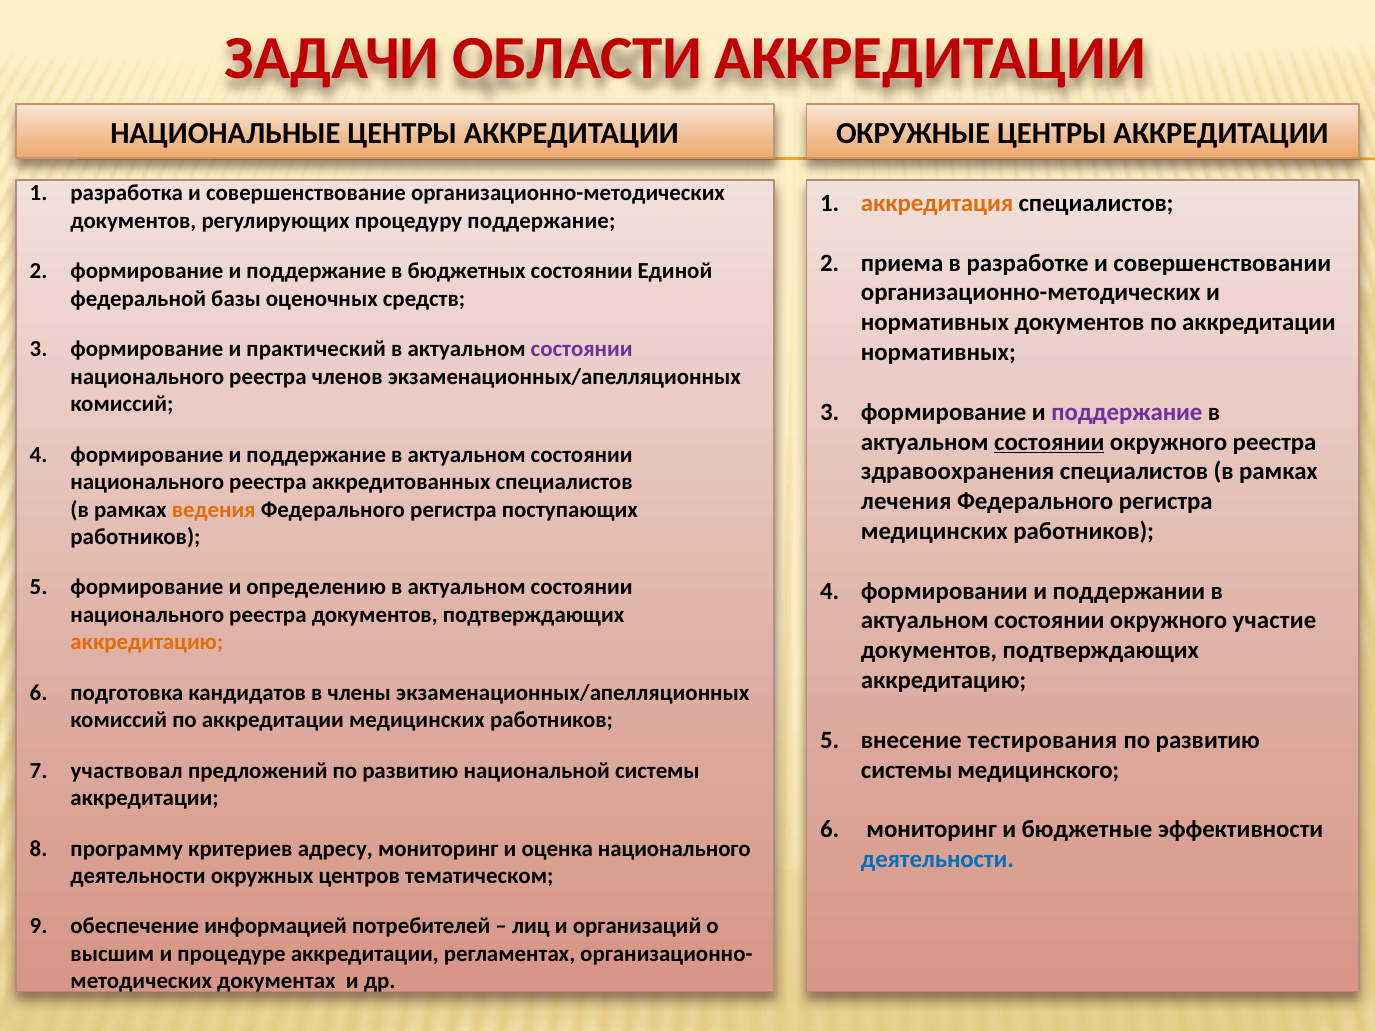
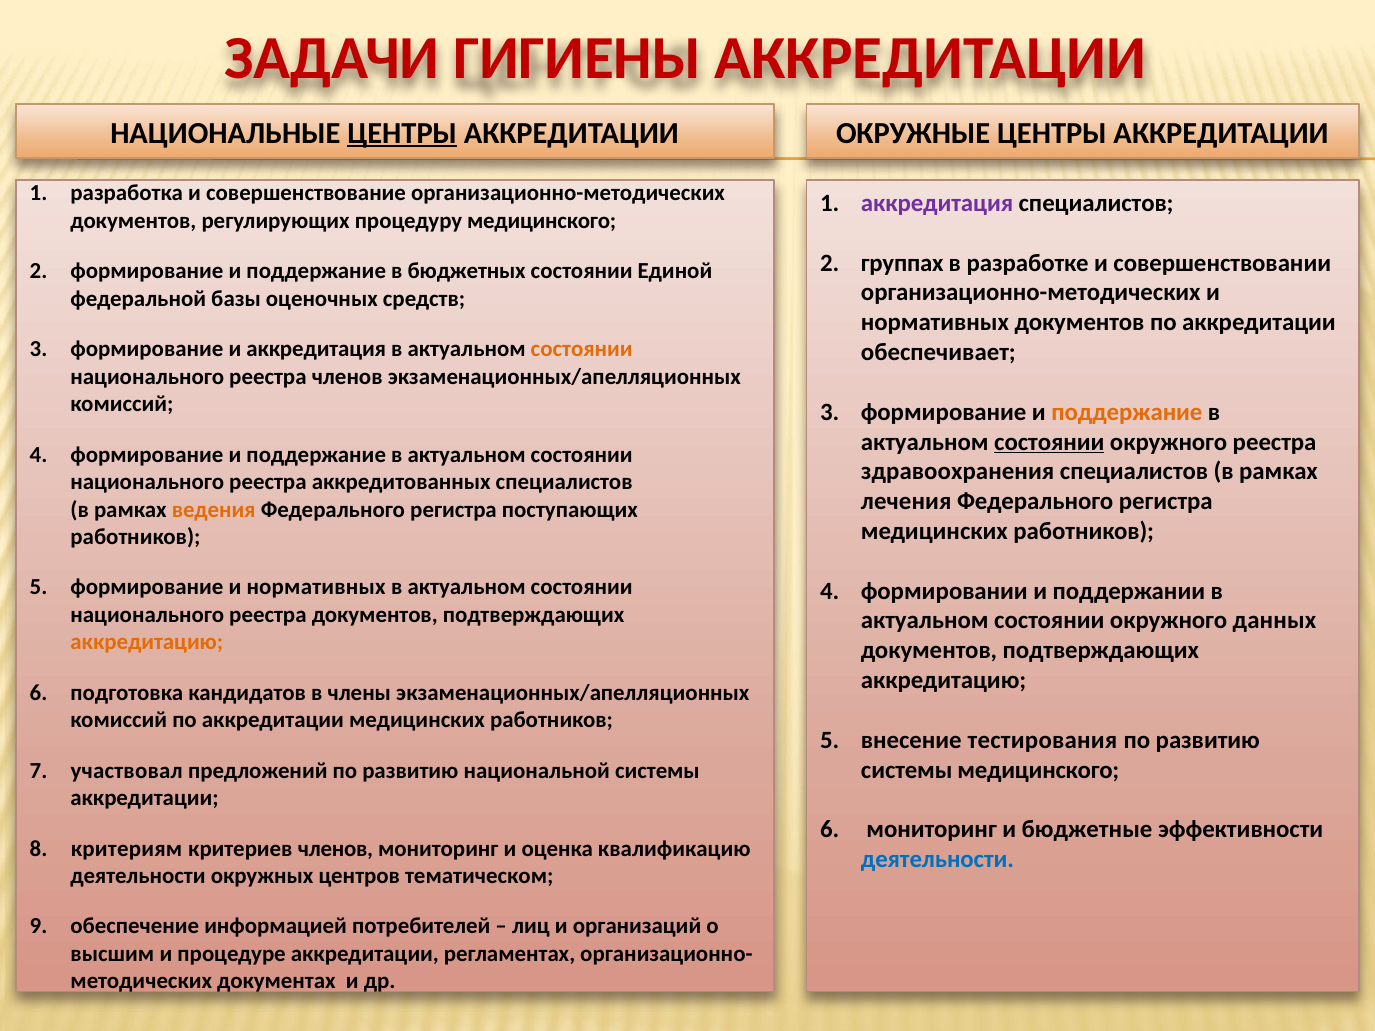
ОБЛАСТИ: ОБЛАСТИ -> ГИГИЕНЫ
ЦЕНТРЫ at (402, 133) underline: none -> present
аккредитация at (937, 203) colour: orange -> purple
процедуру поддержание: поддержание -> медицинского
приема: приема -> группах
и практический: практический -> аккредитация
состоянии at (582, 349) colour: purple -> orange
нормативных at (938, 352): нормативных -> обеспечивает
поддержание at (1127, 412) colour: purple -> orange
формирование и определению: определению -> нормативных
участие: участие -> данных
программу: программу -> критериям
критериев адресу: адресу -> членов
оценка национального: национального -> квалификацию
